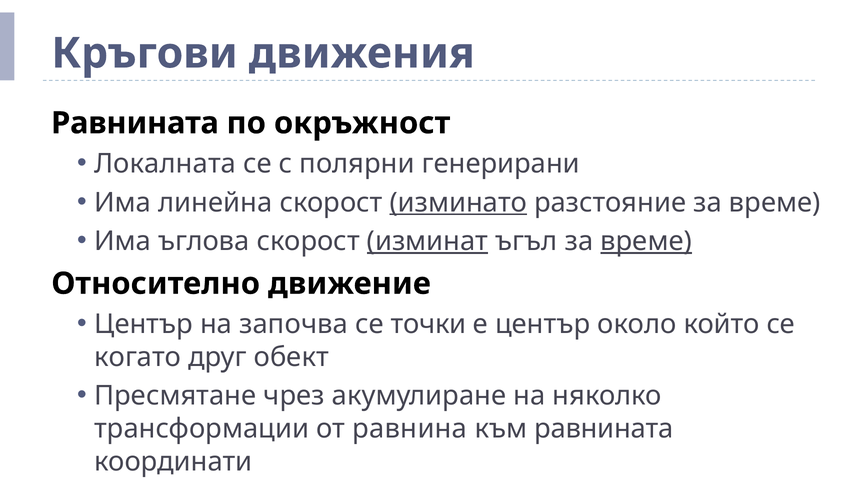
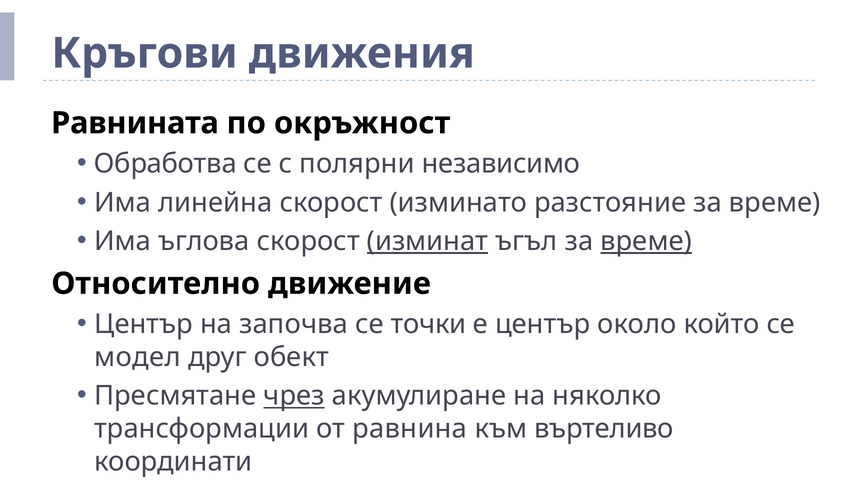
Локалната: Локалната -> Обработва
генерирани: генерирани -> независимо
изминато underline: present -> none
когато: когато -> модел
чрез underline: none -> present
към равнината: равнината -> въртеливо
